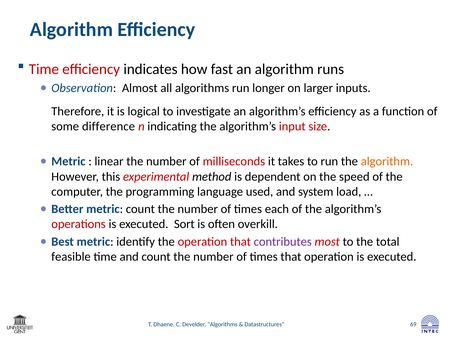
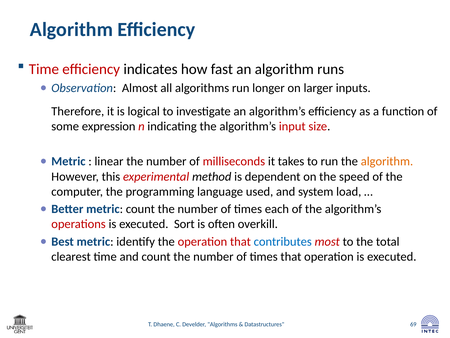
difference: difference -> expression
contributes colour: purple -> blue
feasible: feasible -> clearest
